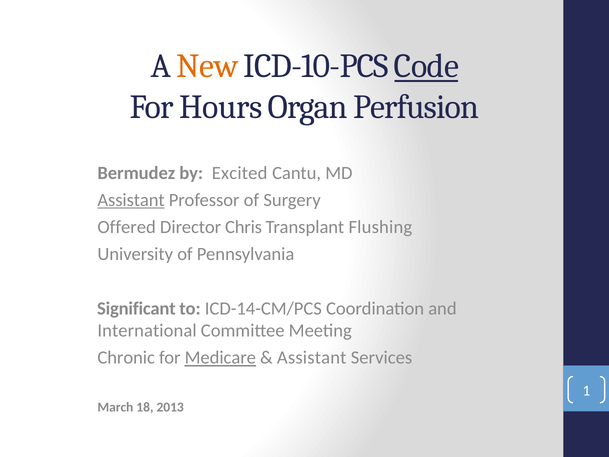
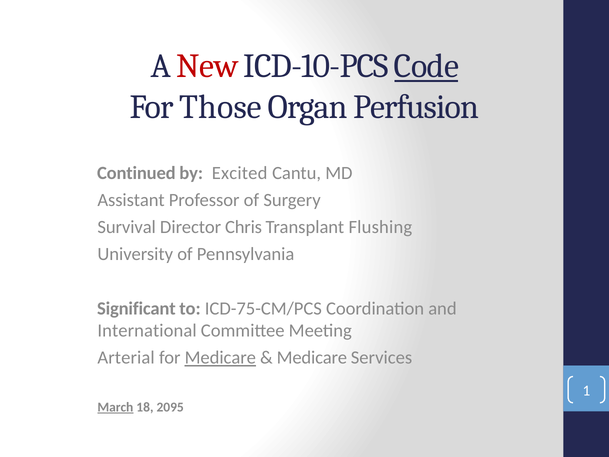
New colour: orange -> red
Hours: Hours -> Those
Bermudez: Bermudez -> Continued
Assistant at (131, 200) underline: present -> none
Offered: Offered -> Survival
ICD-14-CM/PCS: ICD-14-CM/PCS -> ICD-75-CM/PCS
Chronic: Chronic -> Arterial
Assistant at (312, 358): Assistant -> Medicare
March underline: none -> present
2013: 2013 -> 2095
